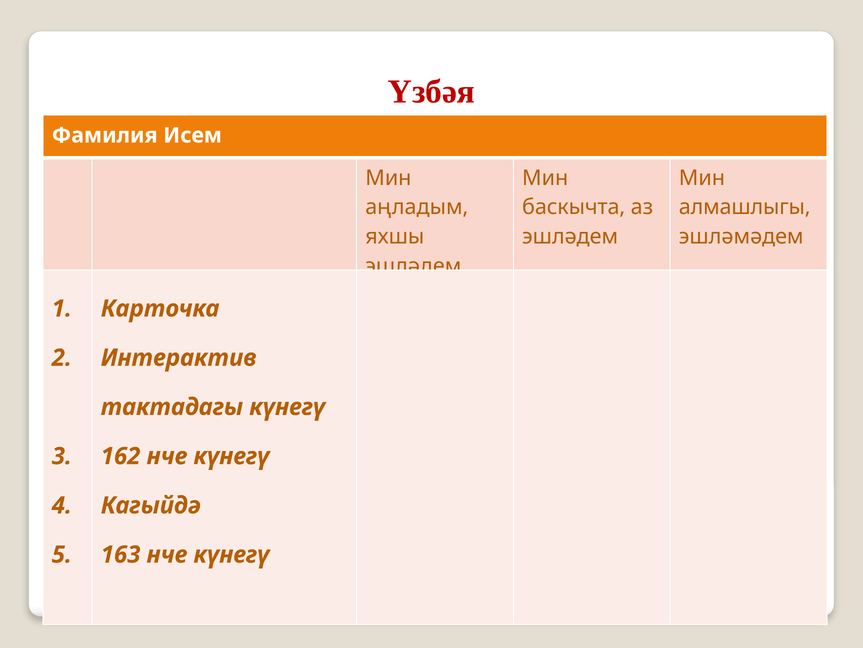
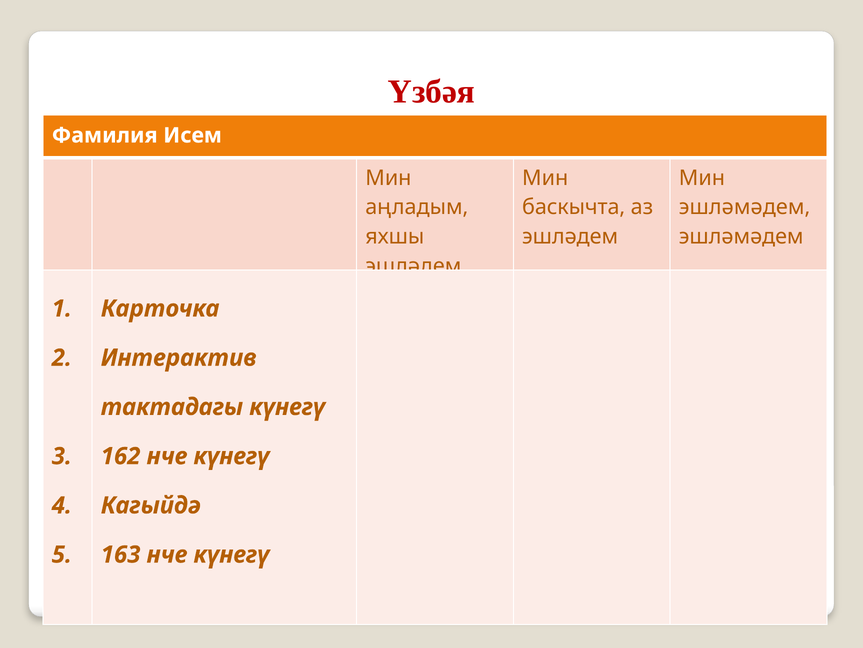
алмашлыгы at (745, 207): алмашлыгы -> эшләмәдем
